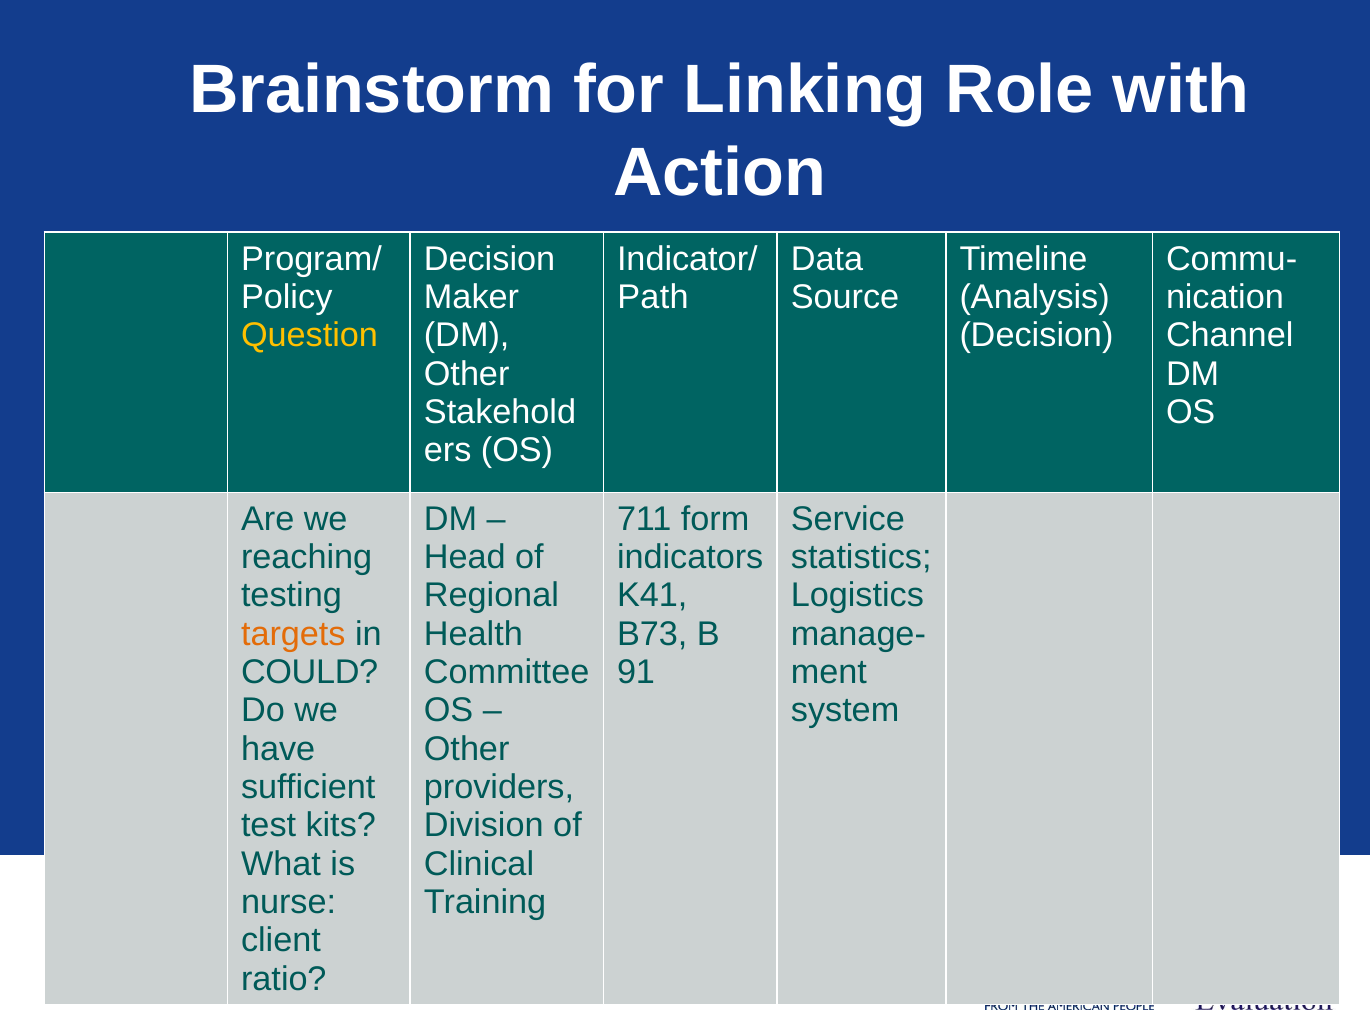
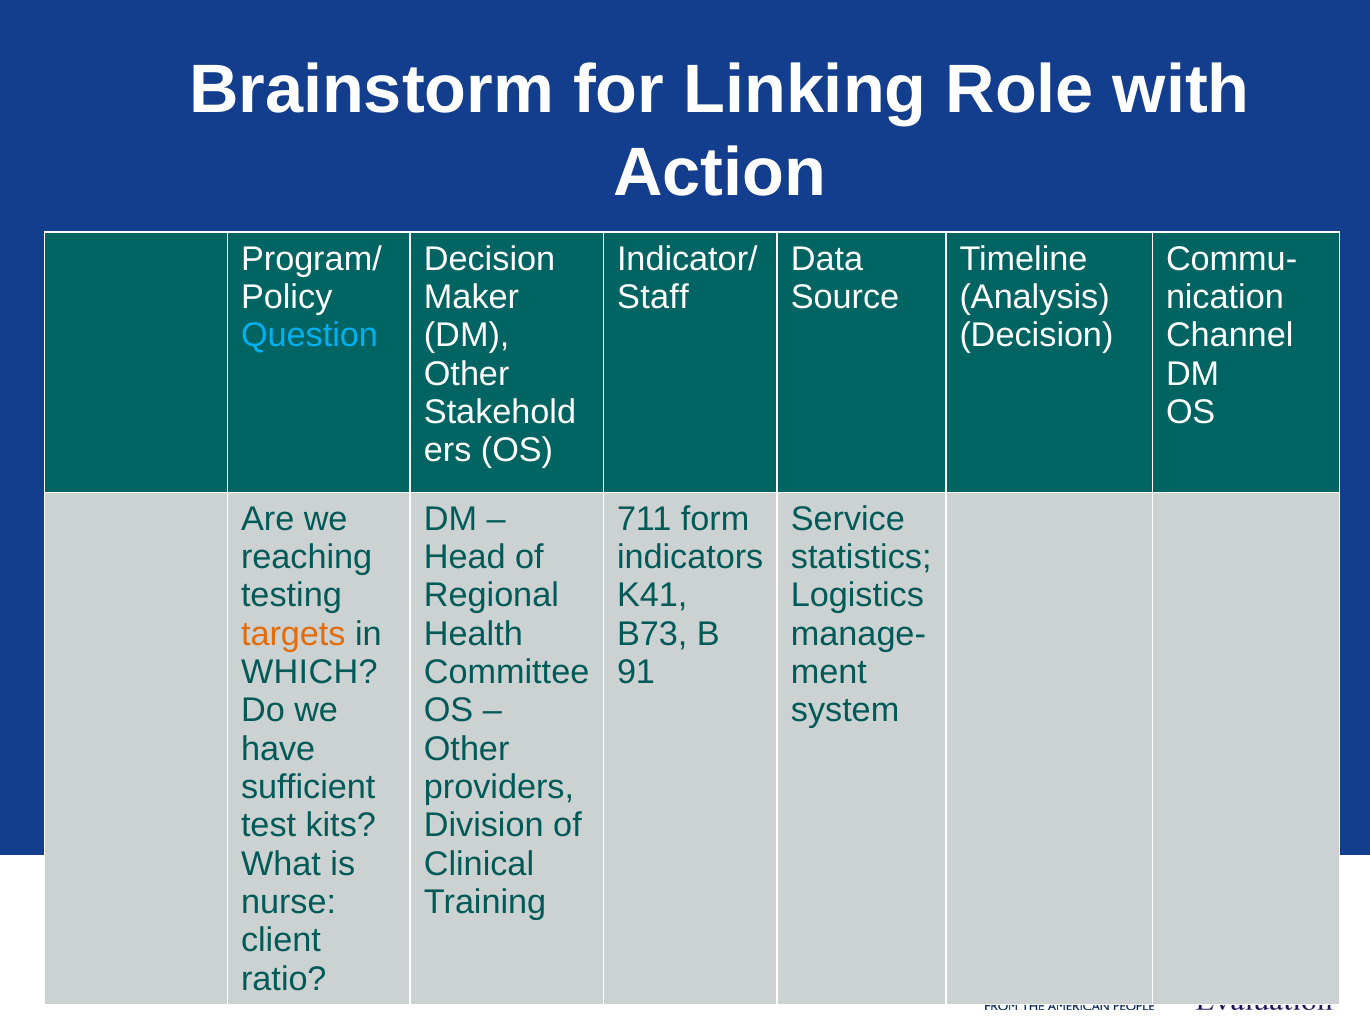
Path: Path -> Staff
Question colour: yellow -> light blue
COULD: COULD -> WHICH
